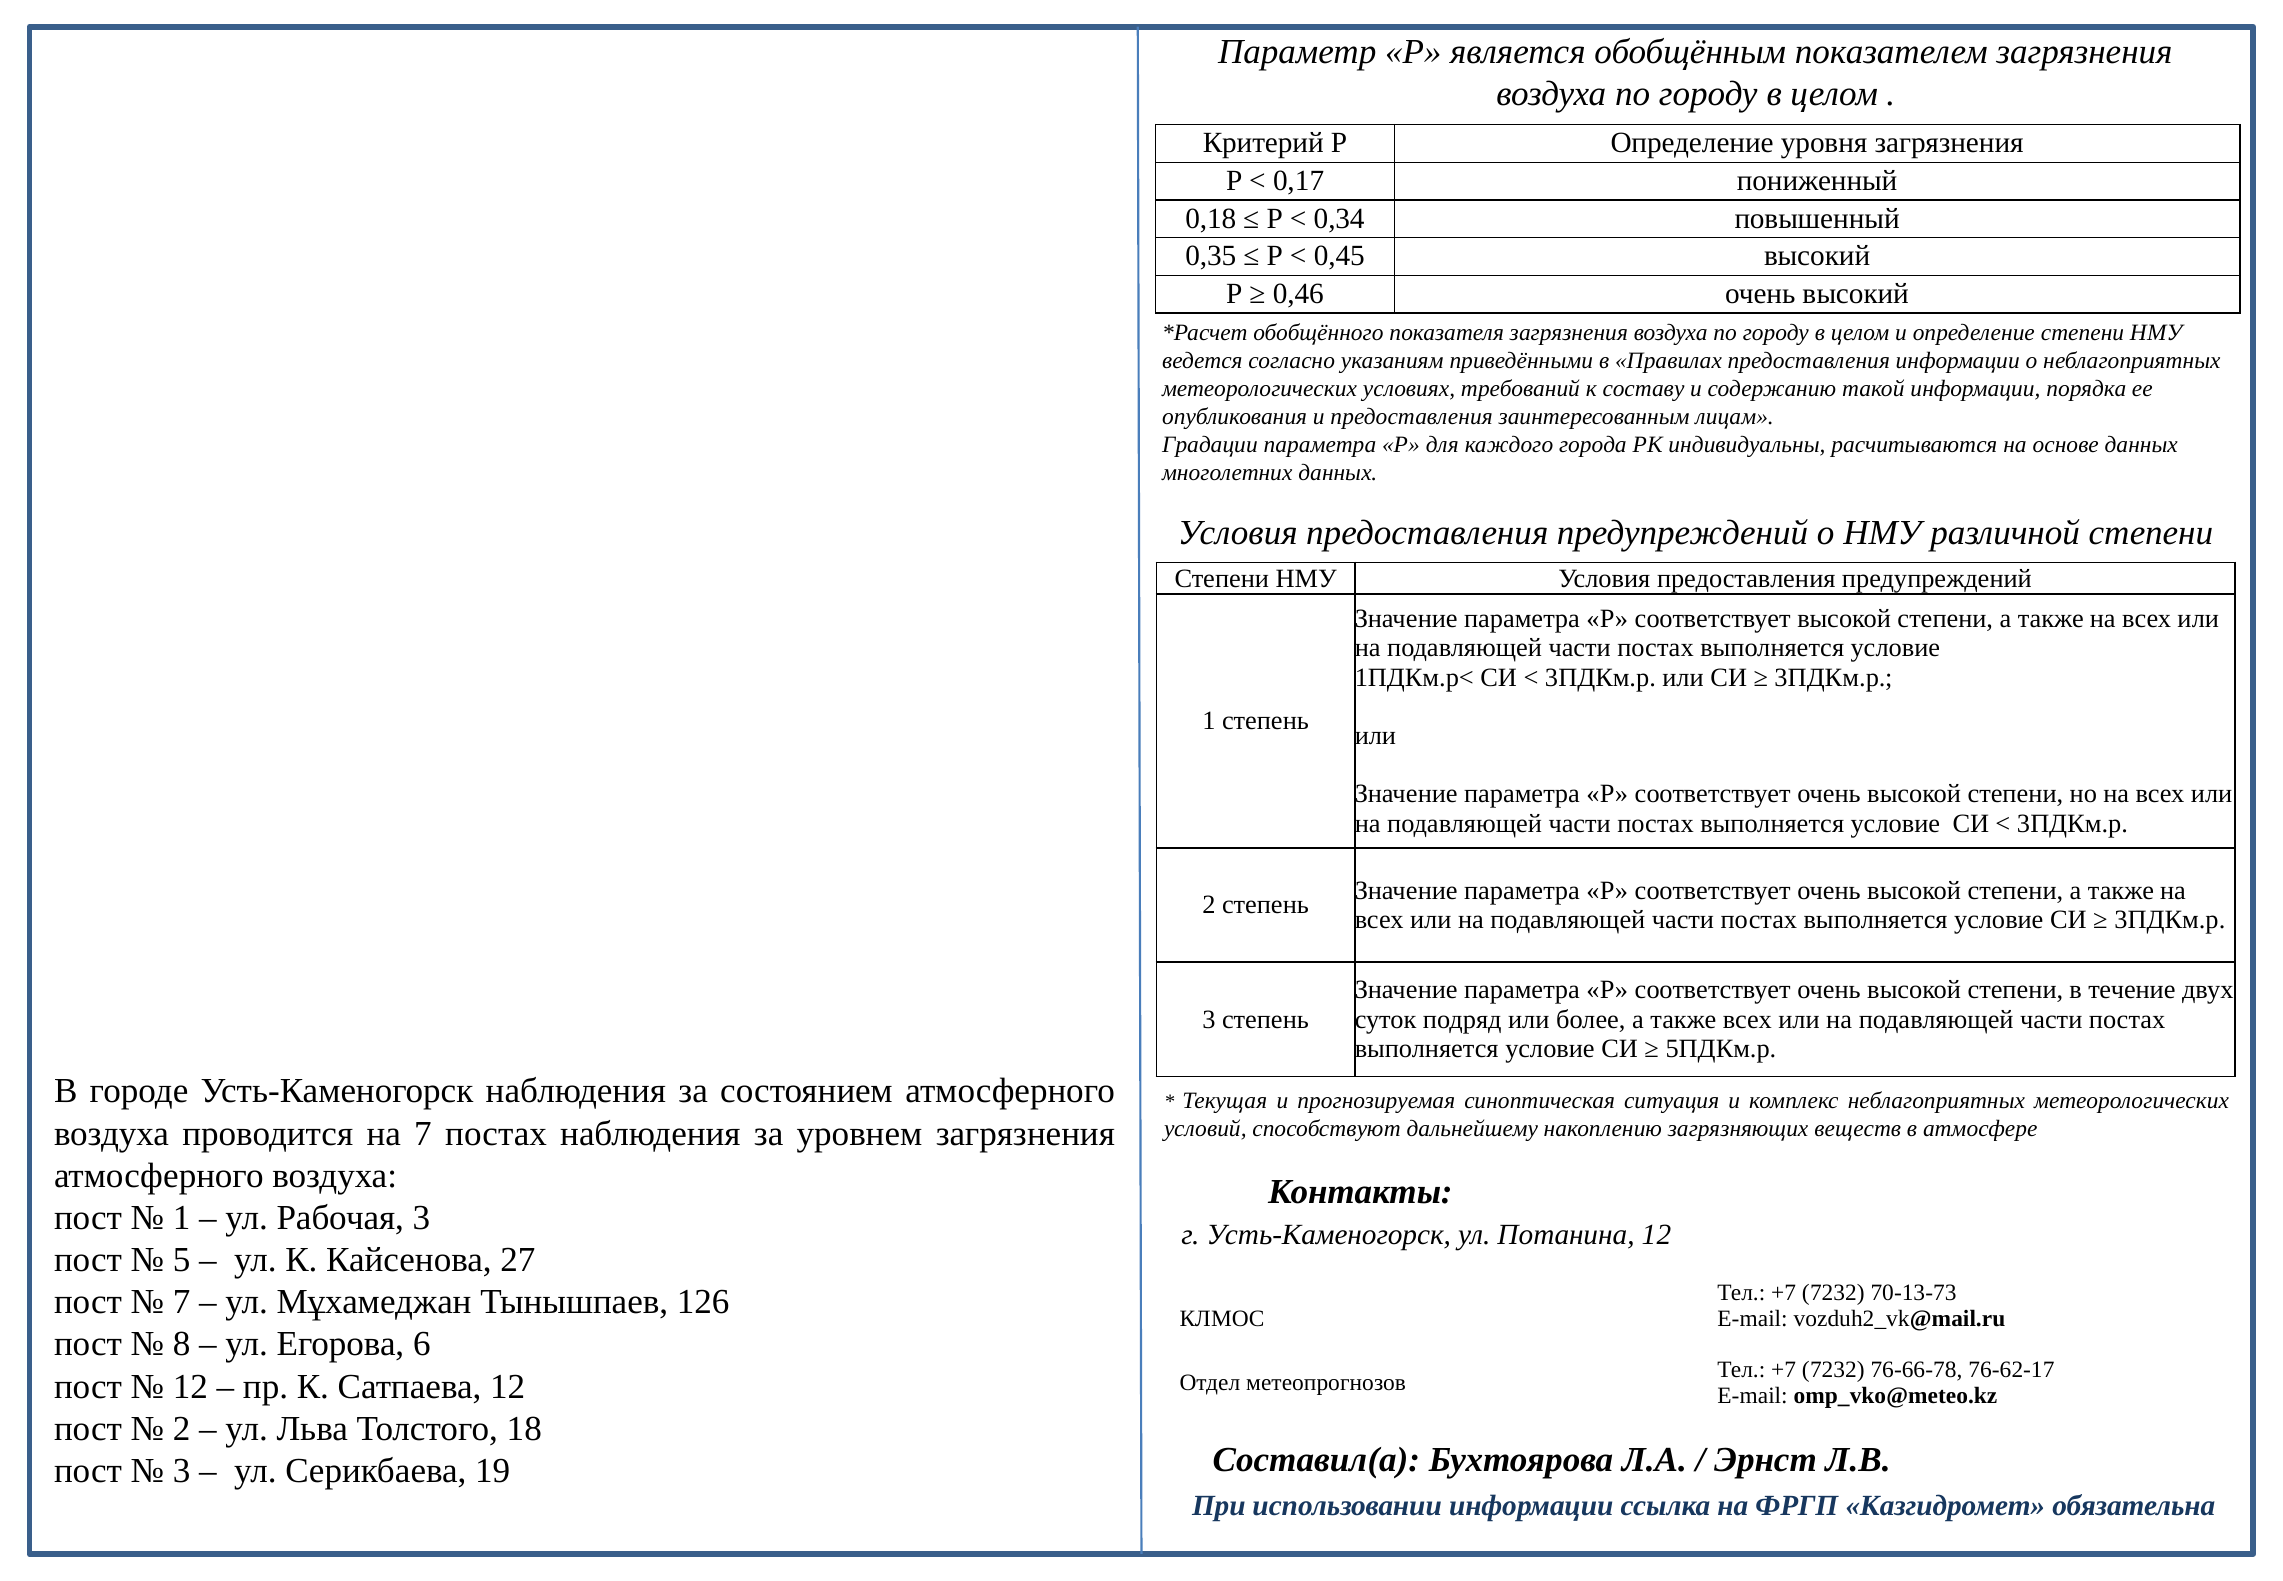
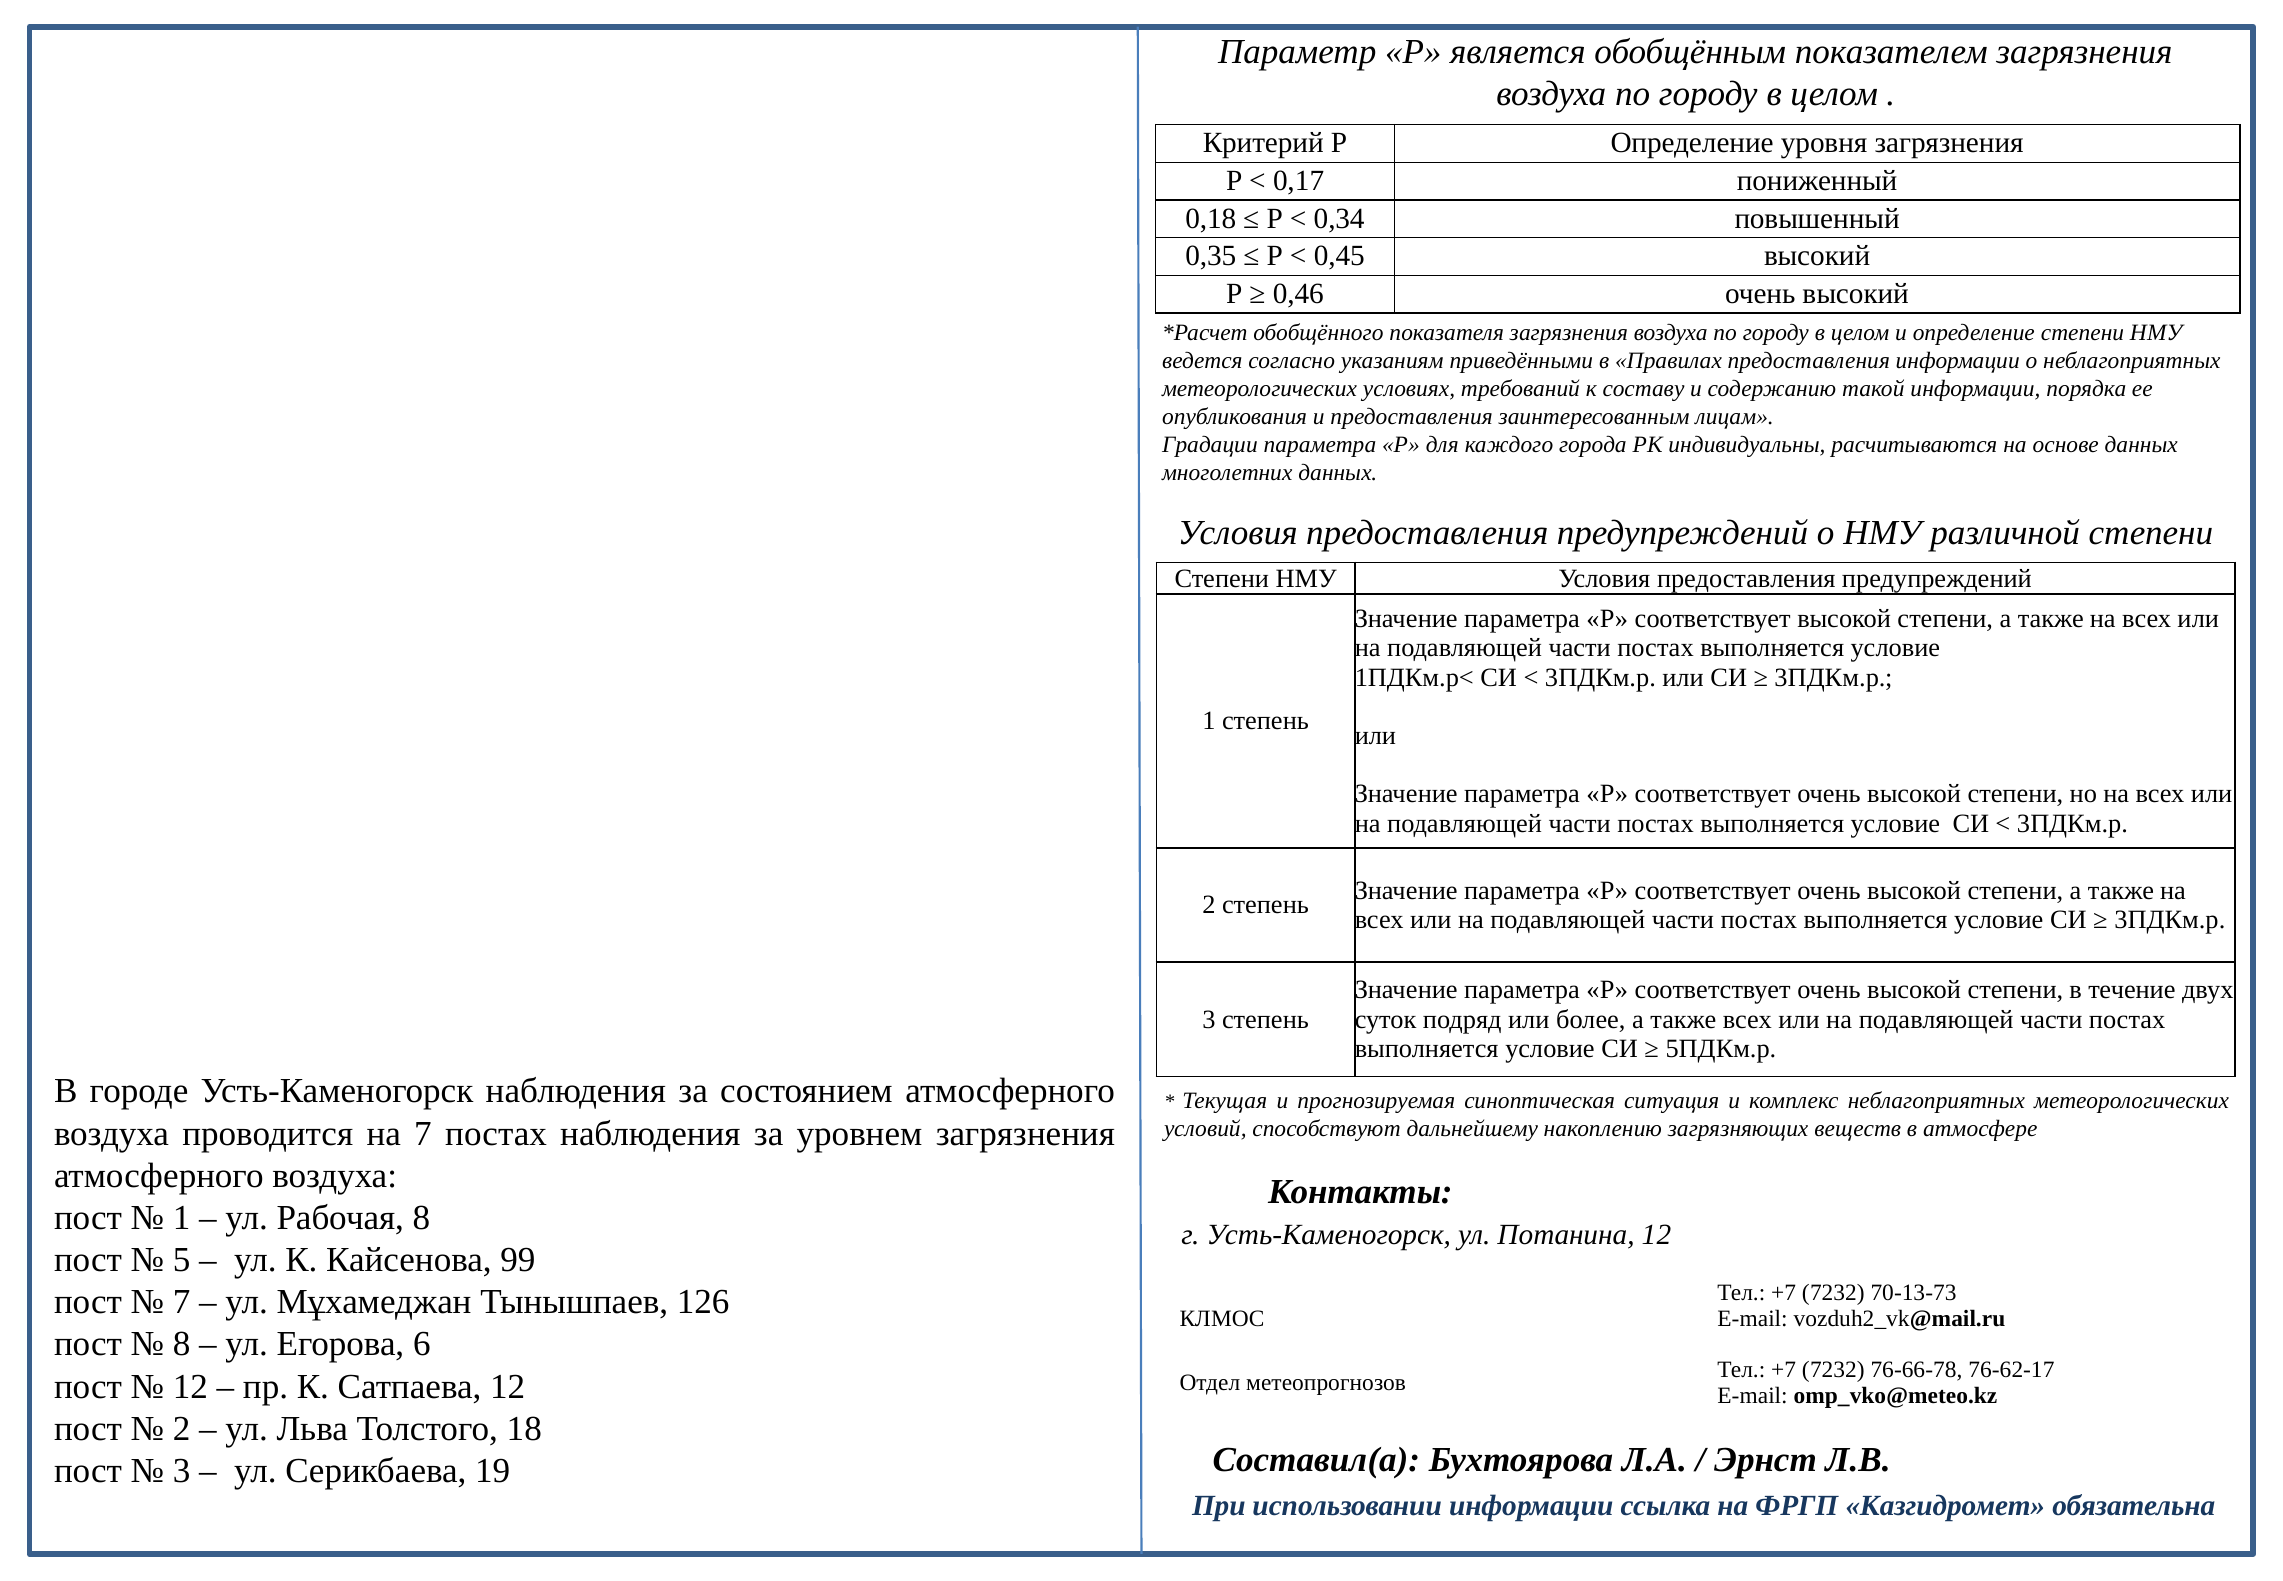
Рабочая 3: 3 -> 8
27: 27 -> 99
